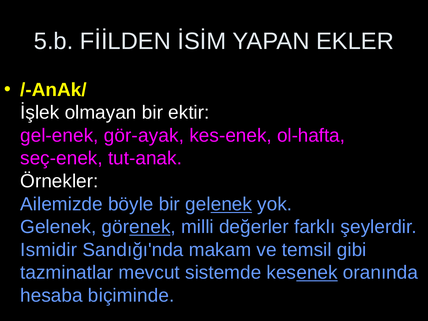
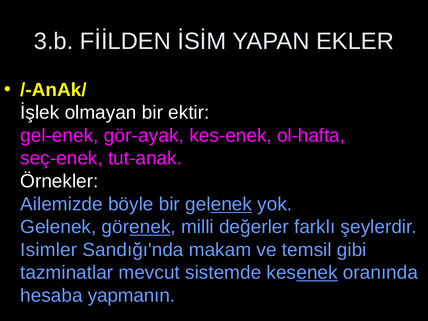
5.b: 5.b -> 3.b
Ismidir: Ismidir -> Isimler
biçiminde: biçiminde -> yapmanın
